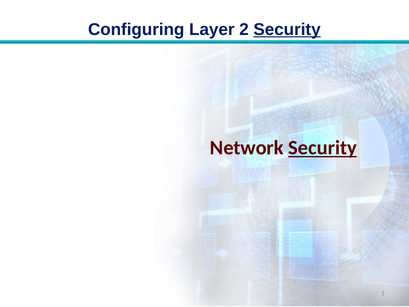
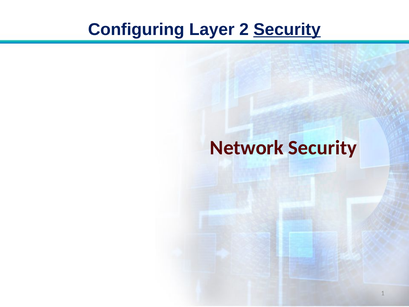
Security at (323, 148) underline: present -> none
